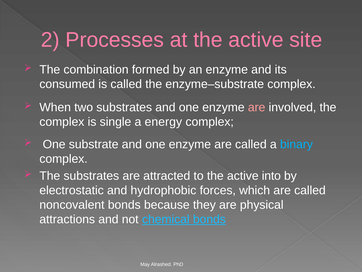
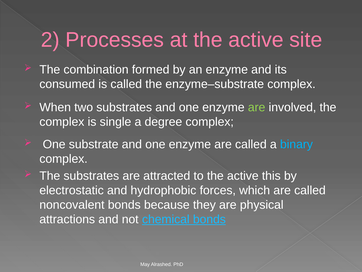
are at (257, 107) colour: pink -> light green
energy: energy -> degree
into: into -> this
